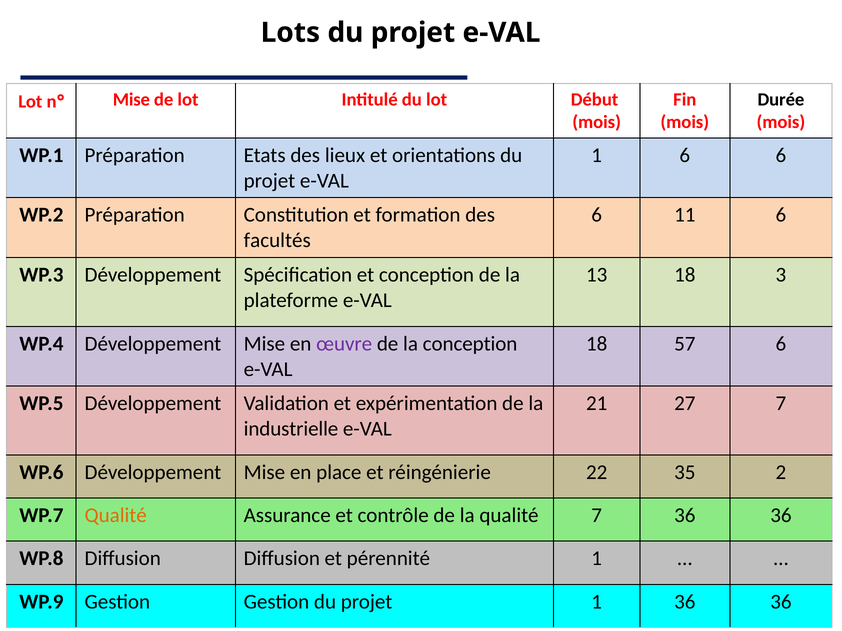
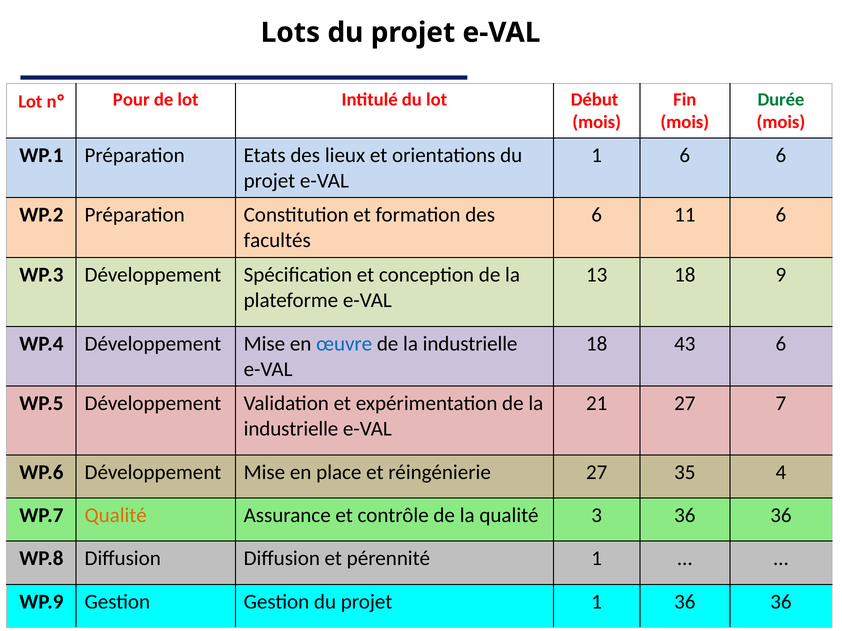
Durée colour: black -> green
Mise at (131, 100): Mise -> Pour
3: 3 -> 9
œuvre colour: purple -> blue
conception at (470, 344): conception -> industrielle
57: 57 -> 43
réingénierie 22: 22 -> 27
2: 2 -> 4
qualité 7: 7 -> 3
